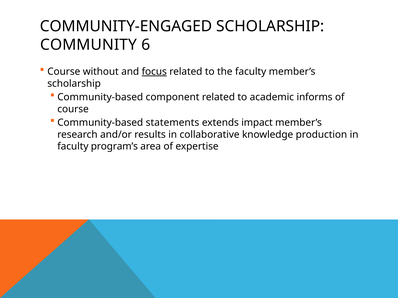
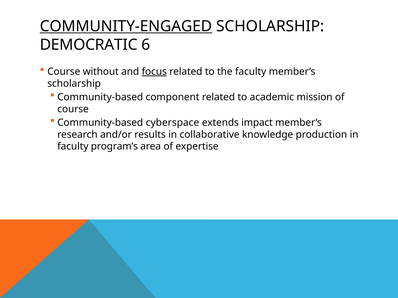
COMMUNITY-ENGAGED underline: none -> present
COMMUNITY: COMMUNITY -> DEMOCRATIC
informs: informs -> mission
statements: statements -> cyberspace
